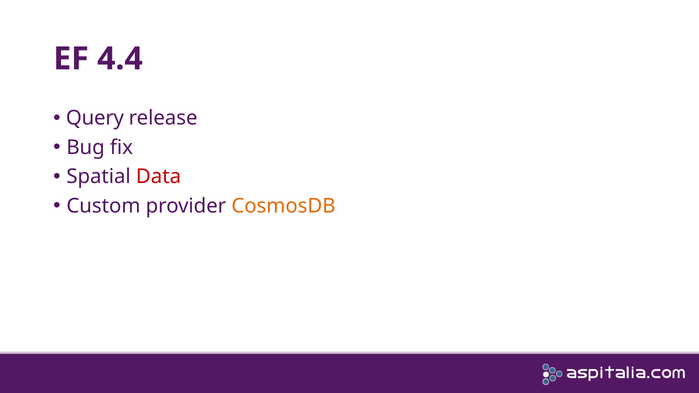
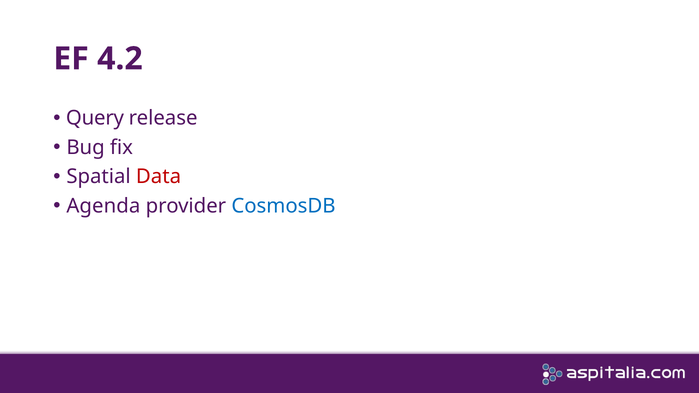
4.4: 4.4 -> 4.2
Custom: Custom -> Agenda
CosmosDB colour: orange -> blue
